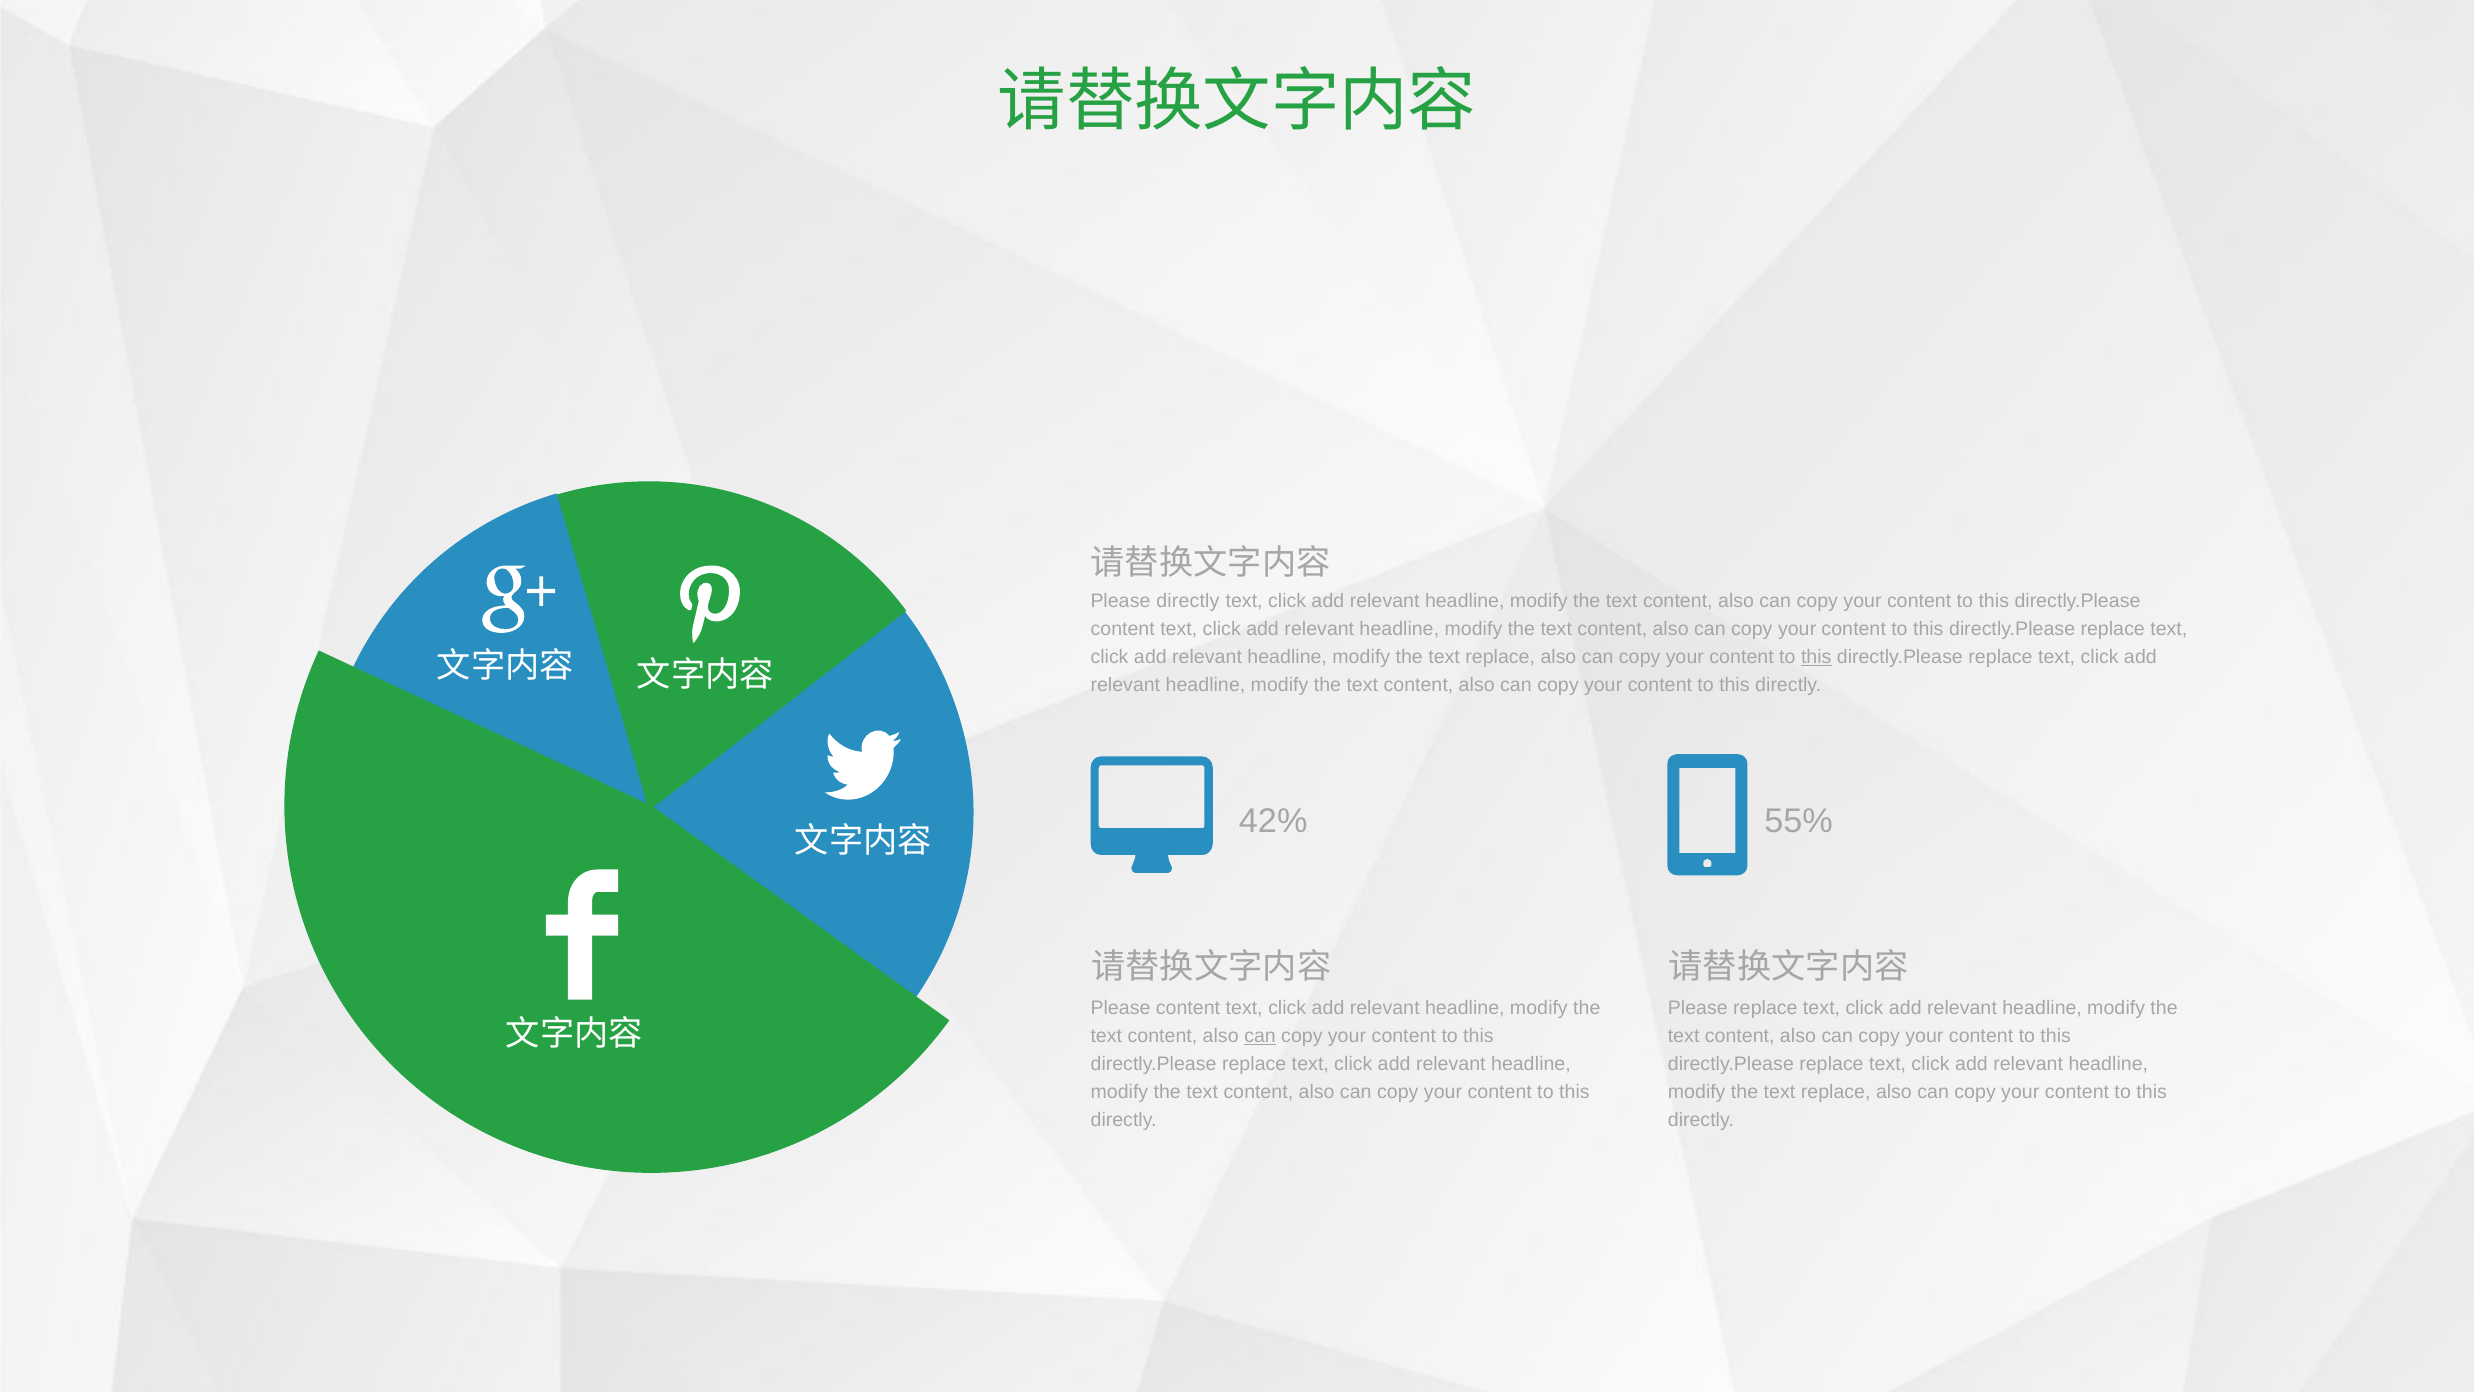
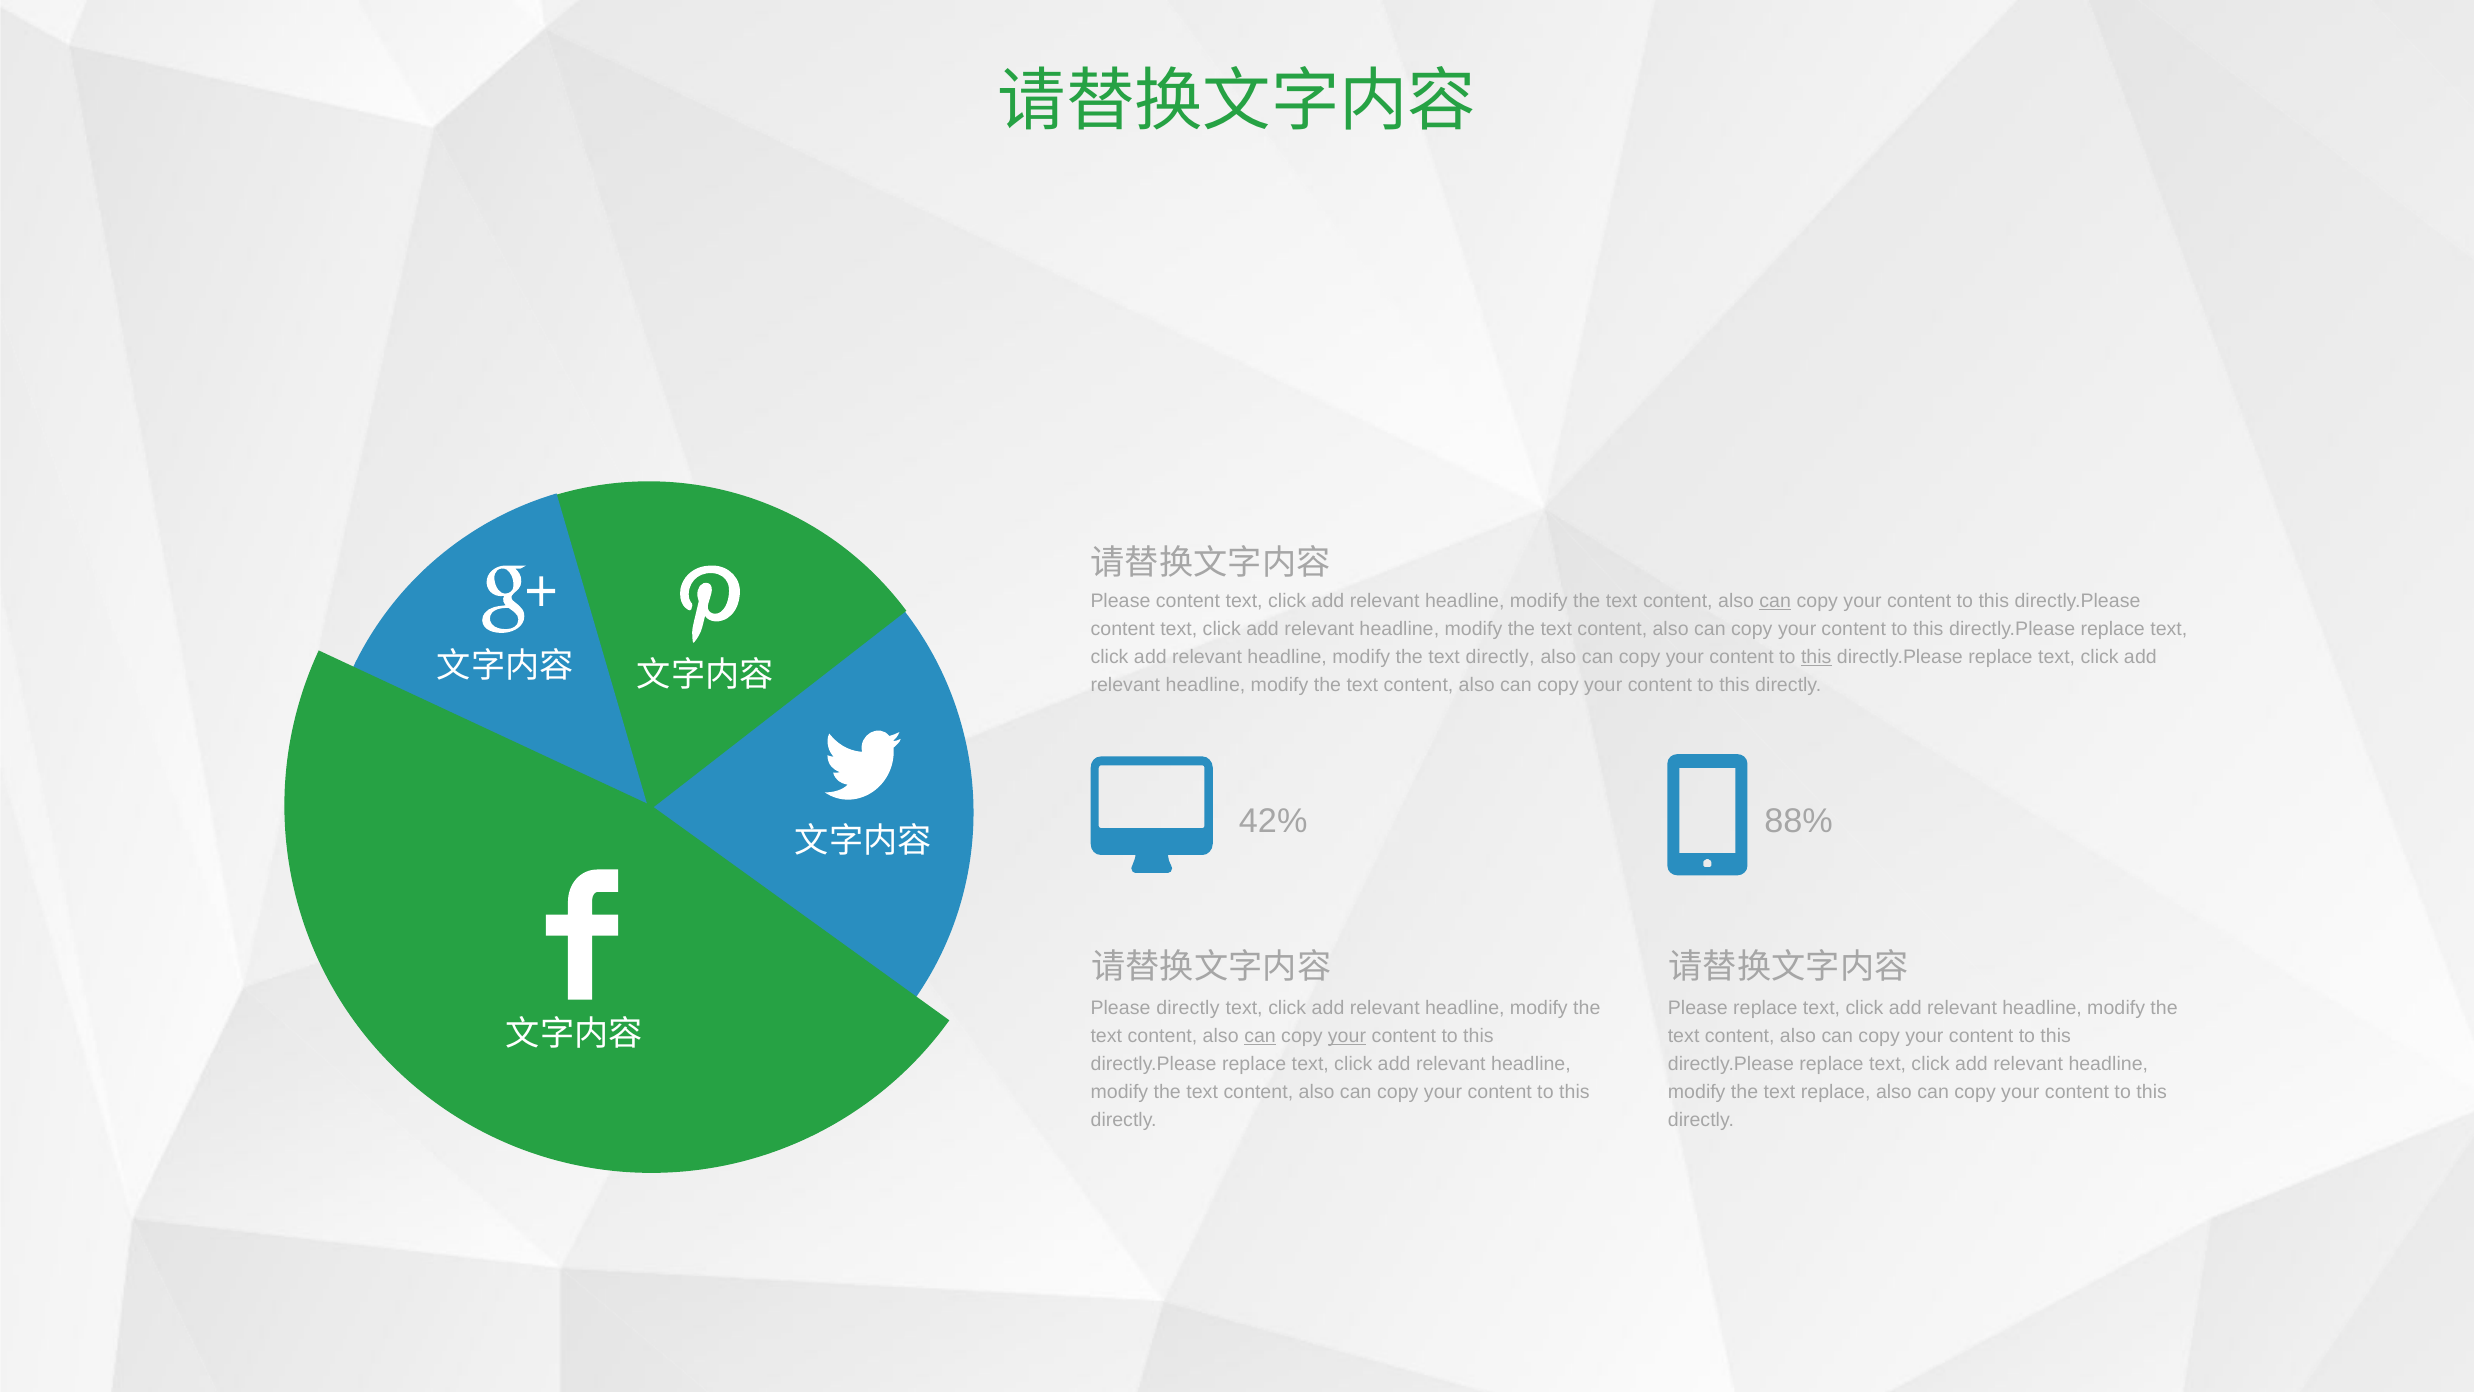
Please directly: directly -> content
can at (1775, 601) underline: none -> present
replace at (1500, 657): replace -> directly
55%: 55% -> 88%
Please content: content -> directly
your at (1347, 1036) underline: none -> present
